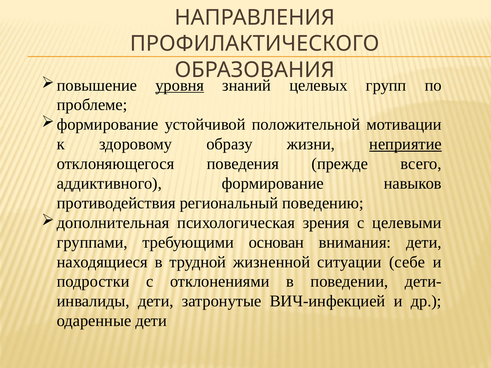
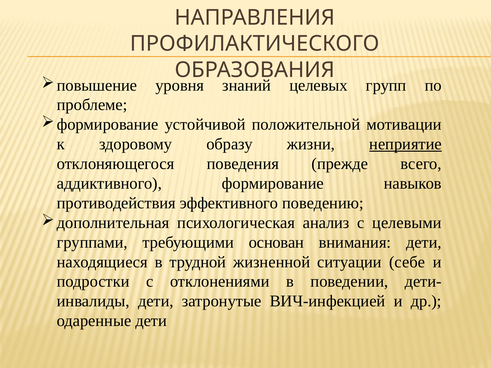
уровня underline: present -> none
региональный: региональный -> эффективного
зрения: зрения -> анализ
